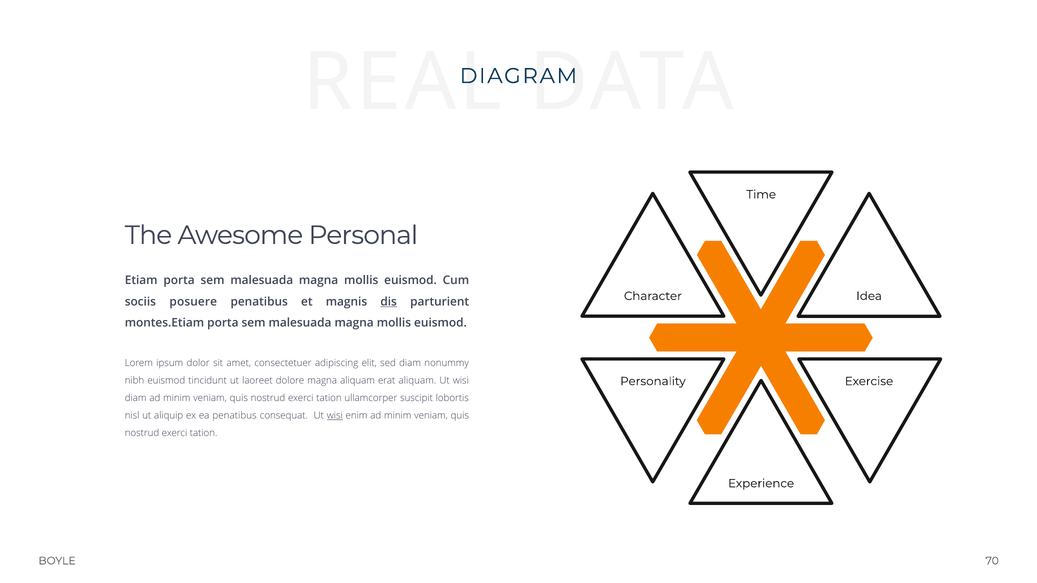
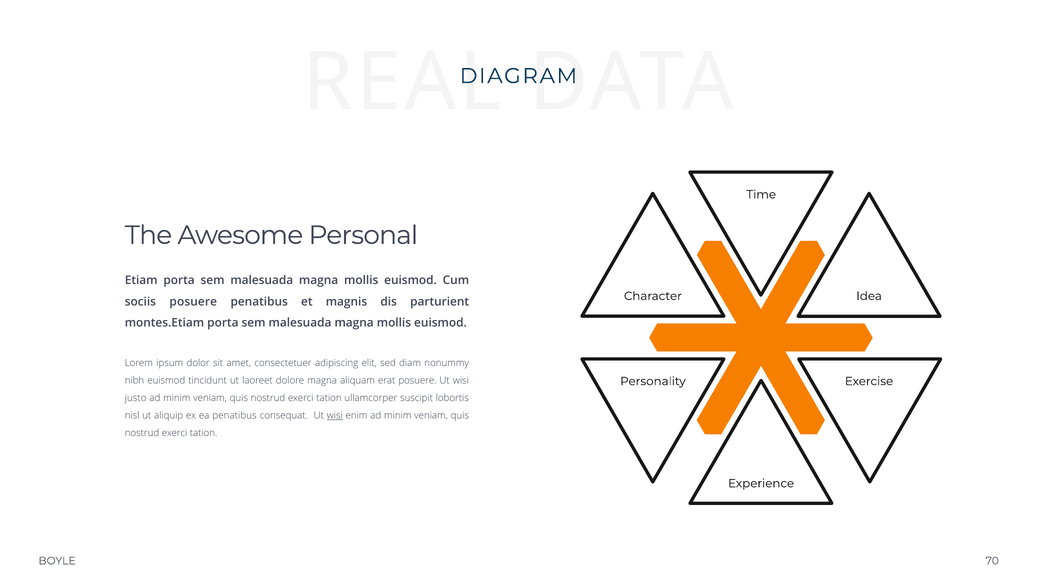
dis underline: present -> none
erat aliquam: aliquam -> posuere
diam at (136, 398): diam -> justo
